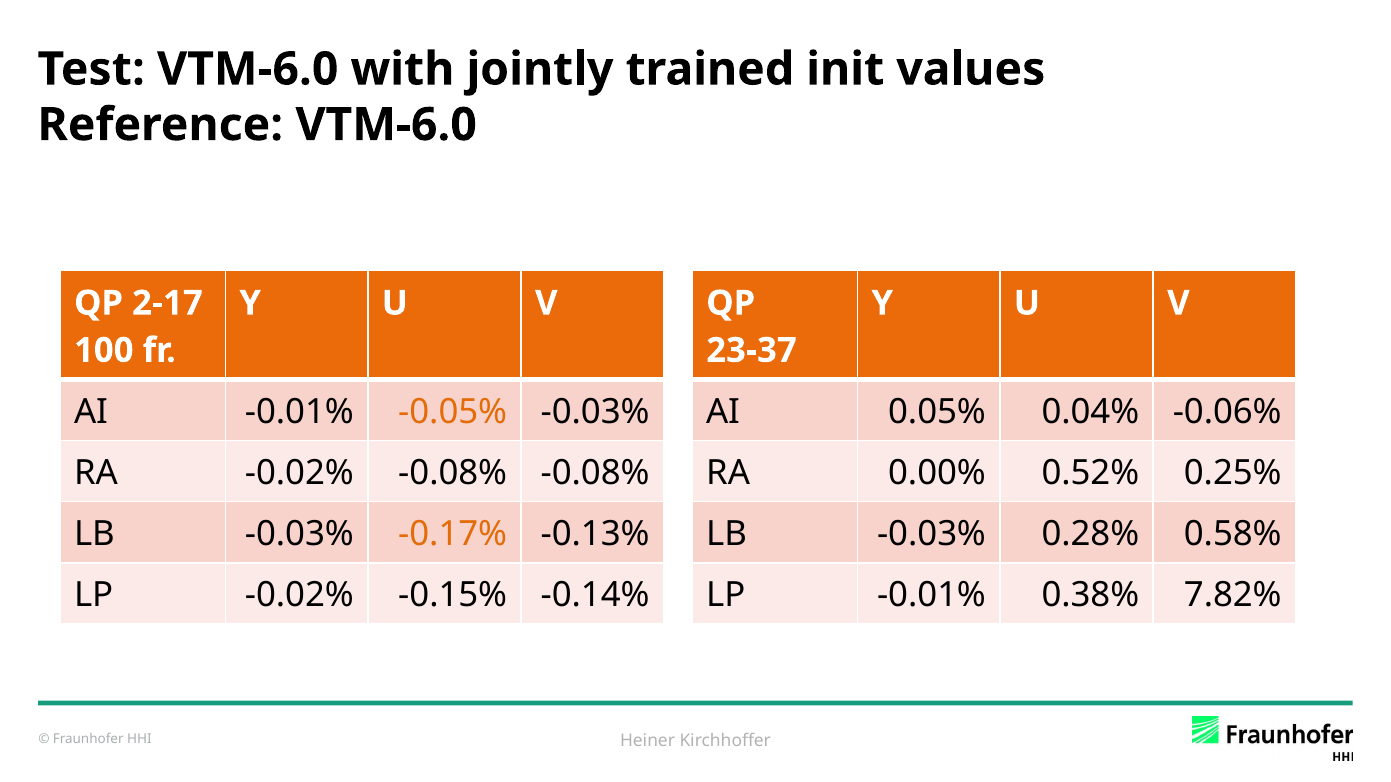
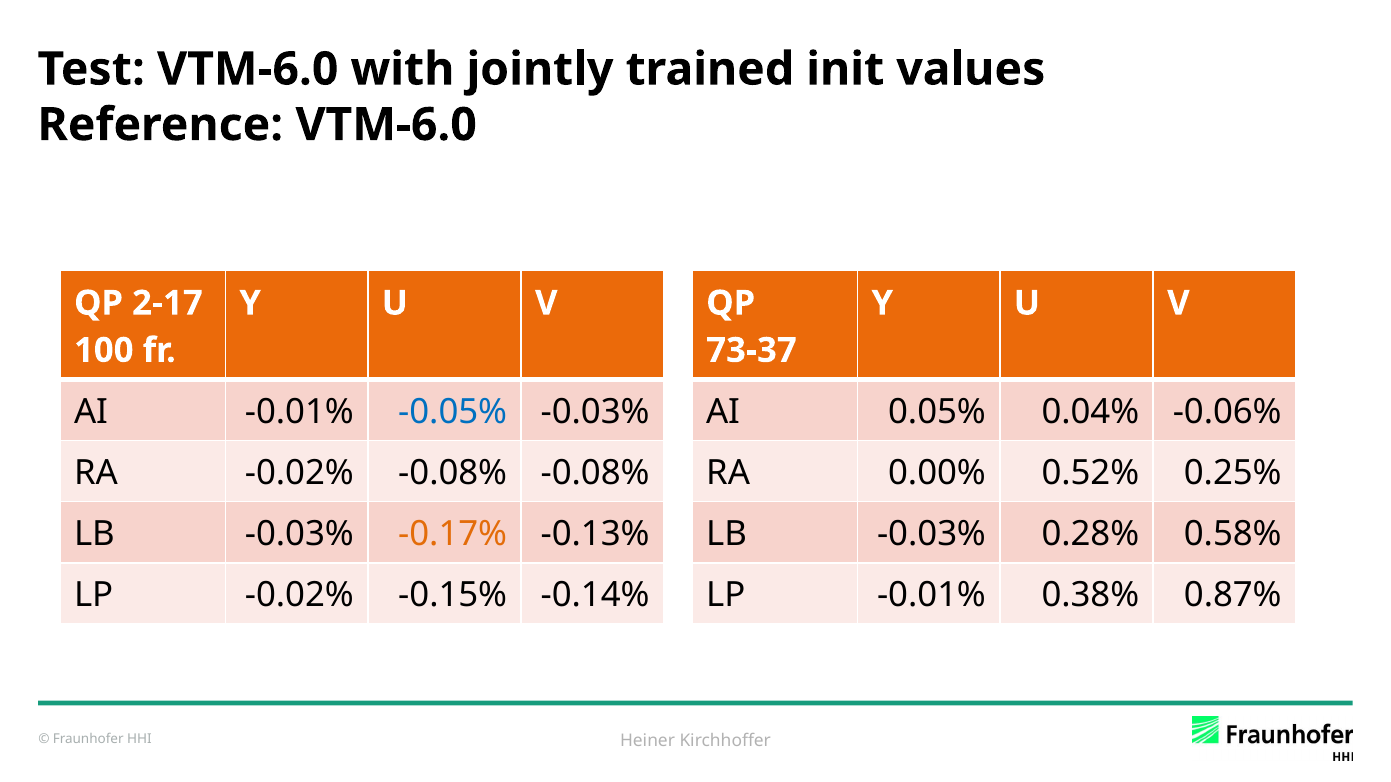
23-37: 23-37 -> 73-37
-0.05% colour: orange -> blue
7.82%: 7.82% -> 0.87%
